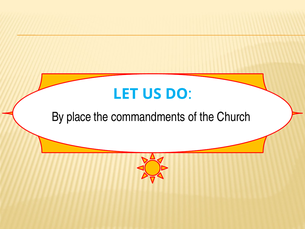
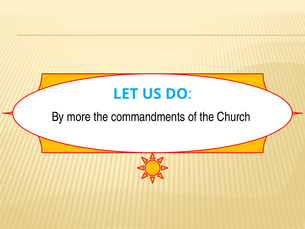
place: place -> more
